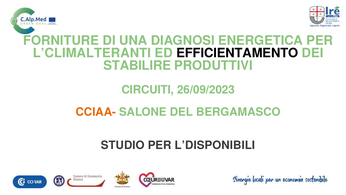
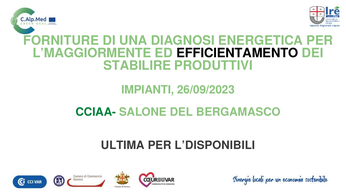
L’CLIMALTERANTI: L’CLIMALTERANTI -> L’MAGGIORMENTE
CIRCUITI: CIRCUITI -> IMPIANTI
CCIAA- colour: orange -> green
STUDIO: STUDIO -> ULTIMA
